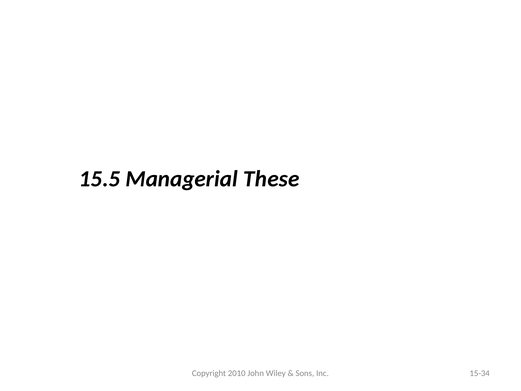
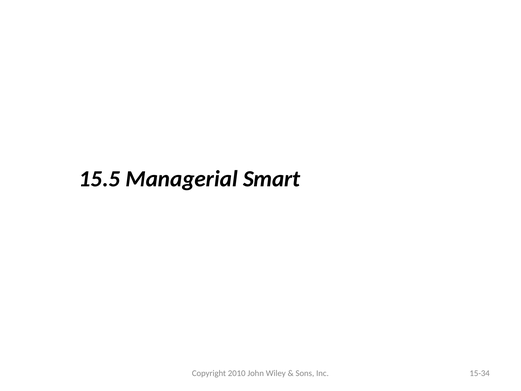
These: These -> Smart
